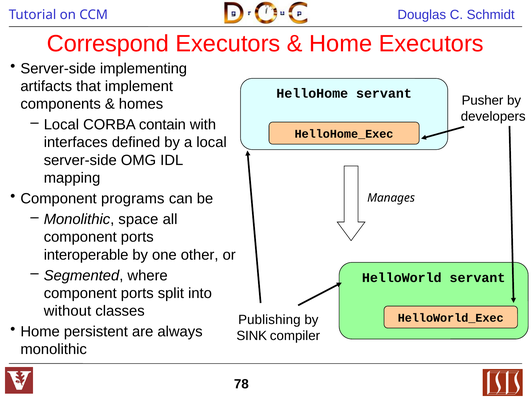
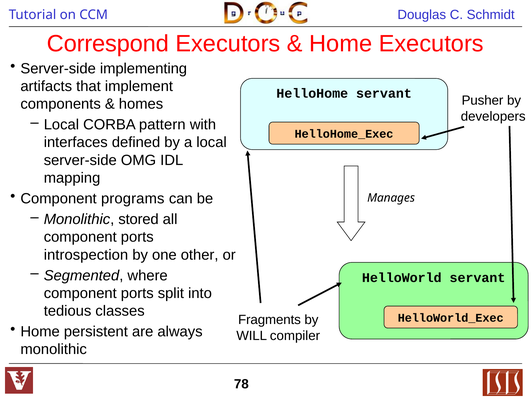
contain: contain -> pattern
space: space -> stored
interoperable: interoperable -> introspection
without: without -> tedious
Publishing: Publishing -> Fragments
SINK: SINK -> WILL
